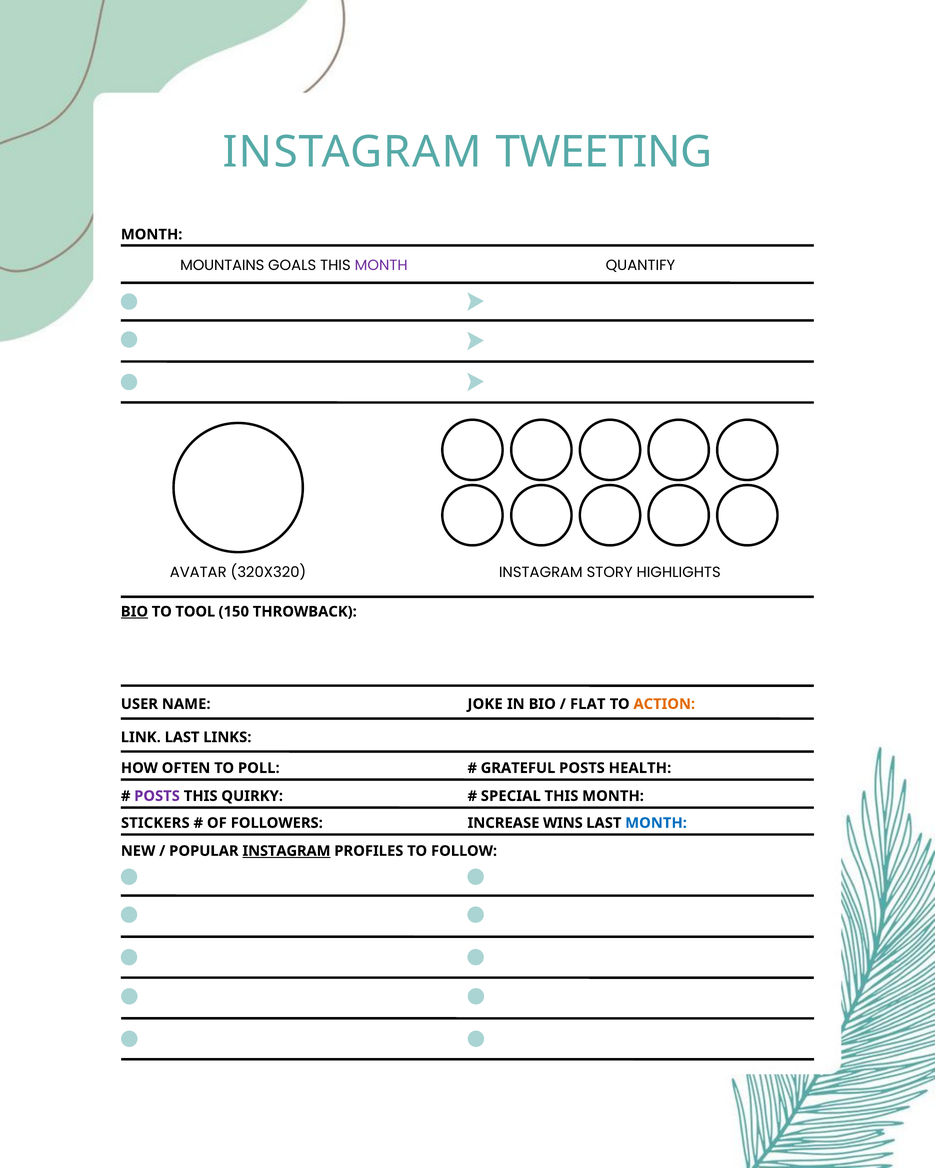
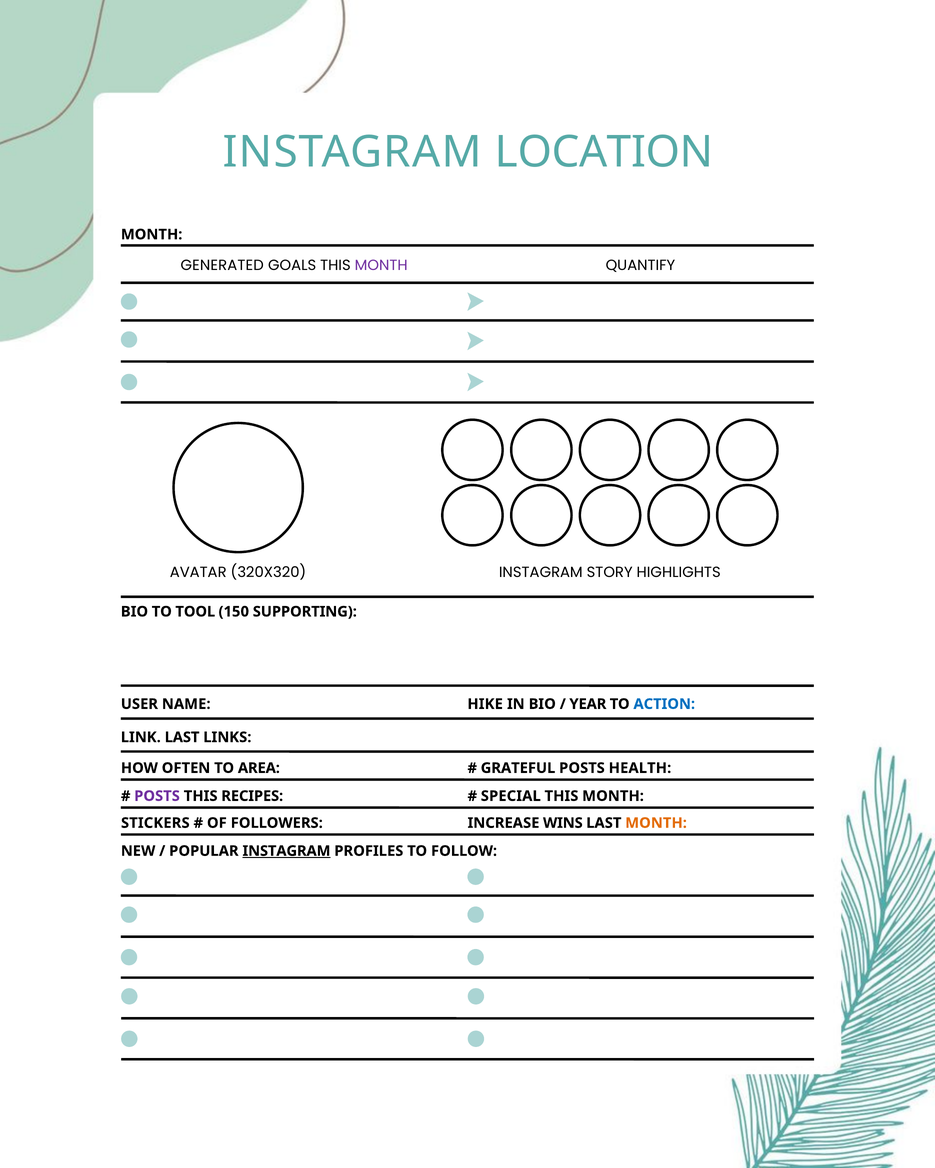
TWEETING: TWEETING -> LOCATION
MOUNTAINS: MOUNTAINS -> GENERATED
BIO at (134, 612) underline: present -> none
THROWBACK: THROWBACK -> SUPPORTING
JOKE: JOKE -> HIKE
FLAT: FLAT -> YEAR
ACTION colour: orange -> blue
POLL: POLL -> AREA
QUIRKY: QUIRKY -> RECIPES
MONTH at (656, 824) colour: blue -> orange
